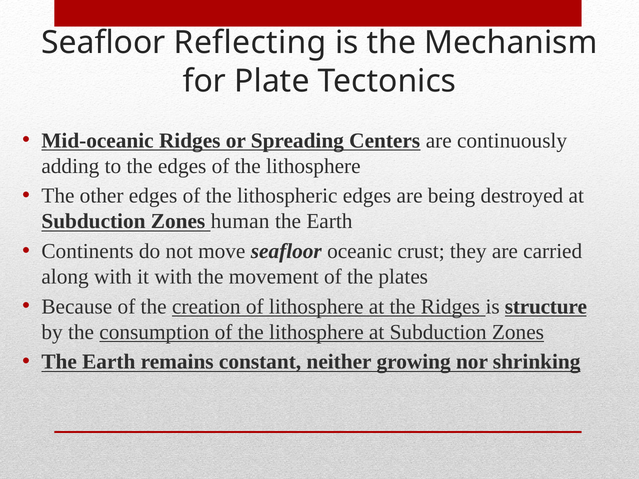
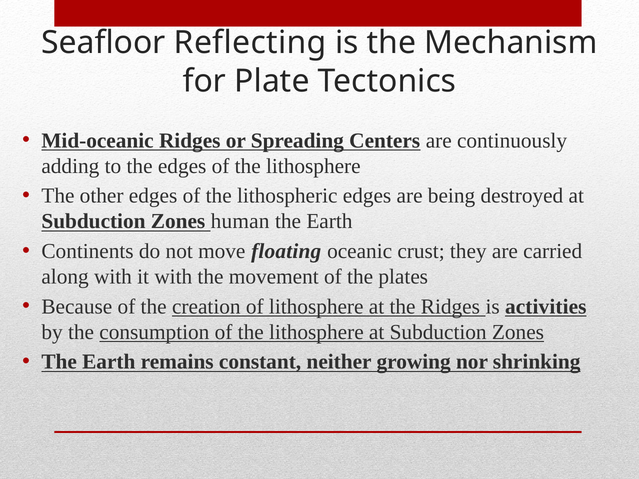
move seafloor: seafloor -> floating
structure: structure -> activities
